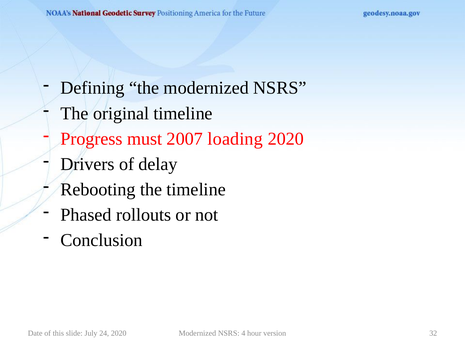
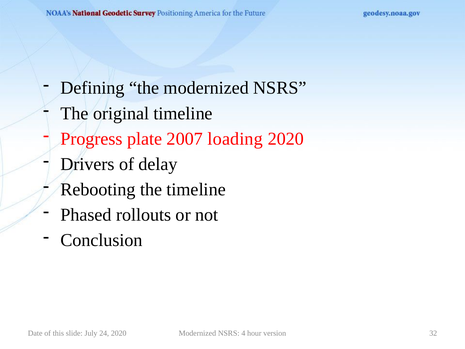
must: must -> plate
